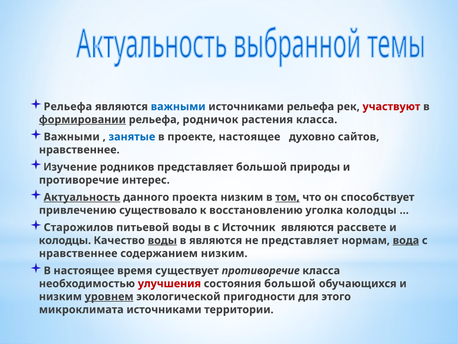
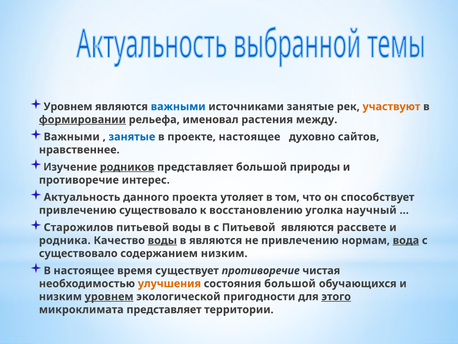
Рельефа at (68, 106): Рельефа -> Уровнем
источниками рельефа: рельефа -> занятые
участвуют colour: red -> orange
родничок: родничок -> именовал
растения класса: класса -> между
родников underline: none -> present
Актуальность underline: present -> none
проекта низким: низким -> утоляет
том underline: present -> none
уголка колодцы: колодцы -> научный
с Источник: Источник -> Питьевой
колодцы at (65, 240): колодцы -> родника
не представляет: представляет -> привлечению
нравственнее at (78, 253): нравственнее -> существовало
противоречие класса: класса -> чистая
улучшения colour: red -> orange
этого underline: none -> present
микроклимата источниками: источниками -> представляет
